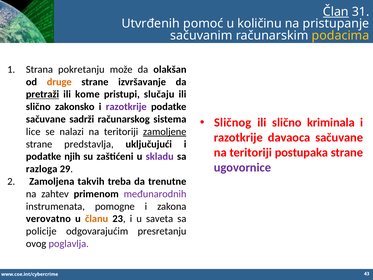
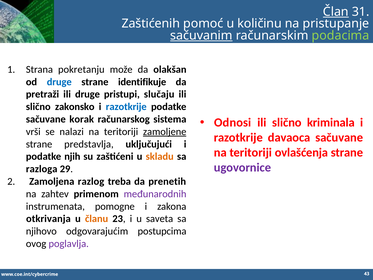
Utvrđenih: Utvrđenih -> Zaštićenih
sačuvanim underline: none -> present
podacima colour: yellow -> light green
druge at (59, 82) colour: orange -> blue
izvršavanje: izvršavanje -> identifikuje
pretraži underline: present -> none
ili kome: kome -> druge
razotkrije at (126, 107) colour: purple -> blue
sadrži: sadrži -> korak
Sličnog: Sličnog -> Odnosi
lice: lice -> vrši
postupaka: postupaka -> ovlašćenja
skladu colour: purple -> orange
takvih: takvih -> razlog
trenutne: trenutne -> prenetih
verovatno: verovatno -> otkrivanja
policije: policije -> njihovo
presretanju: presretanju -> postupcima
